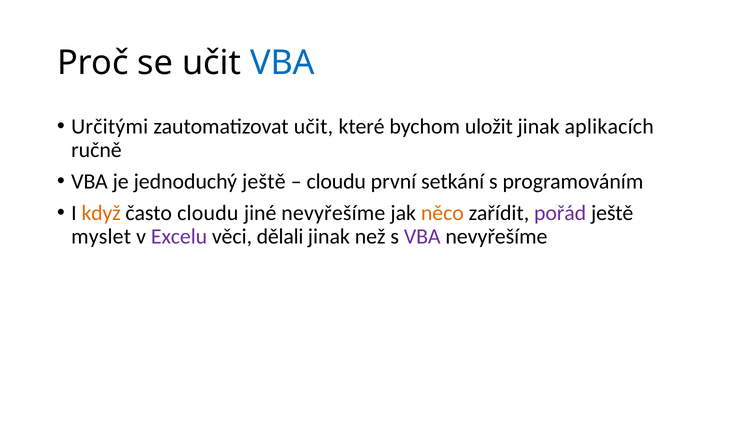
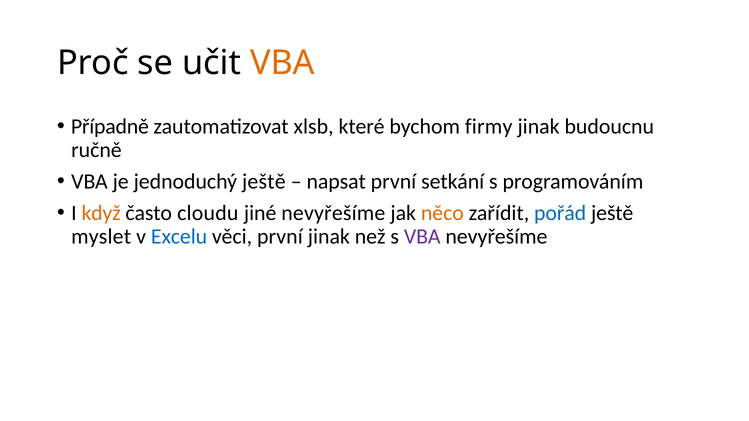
VBA at (282, 63) colour: blue -> orange
Určitými: Určitými -> Případně
zautomatizovat učit: učit -> xlsb
uložit: uložit -> firmy
aplikacích: aplikacích -> budoucnu
cloudu at (336, 182): cloudu -> napsat
pořád colour: purple -> blue
Excelu colour: purple -> blue
věci dělali: dělali -> první
